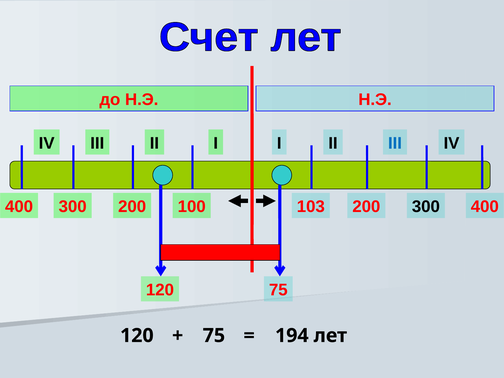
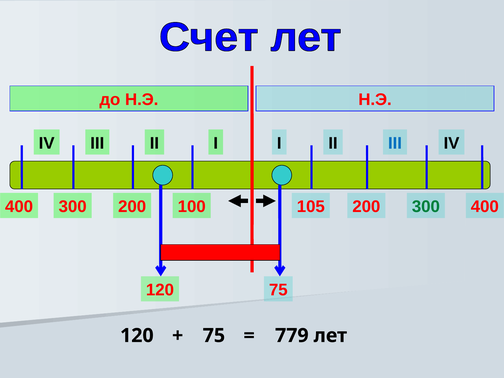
103: 103 -> 105
300 at (426, 207) colour: black -> green
194: 194 -> 779
